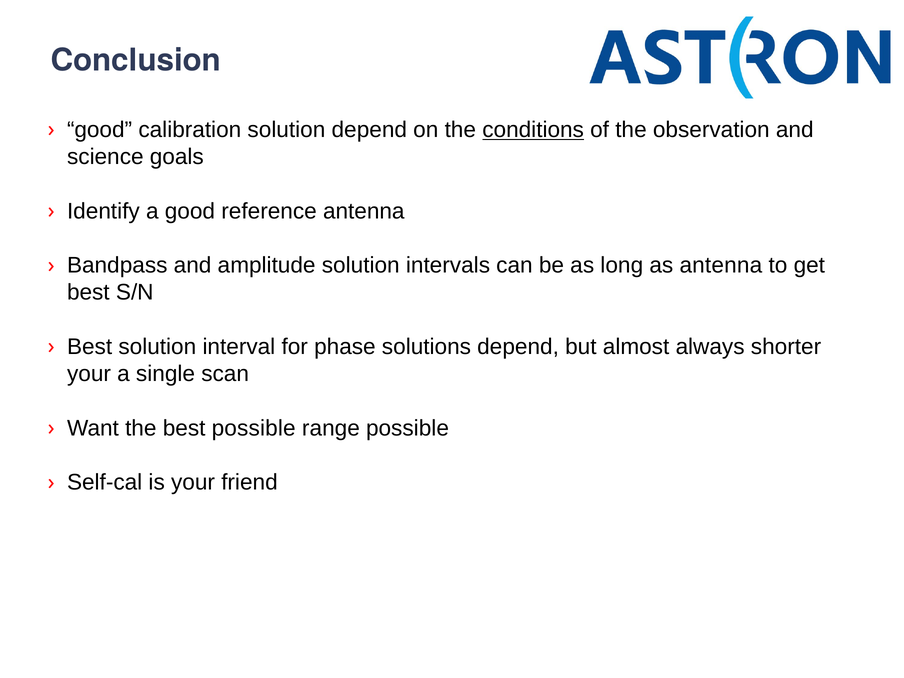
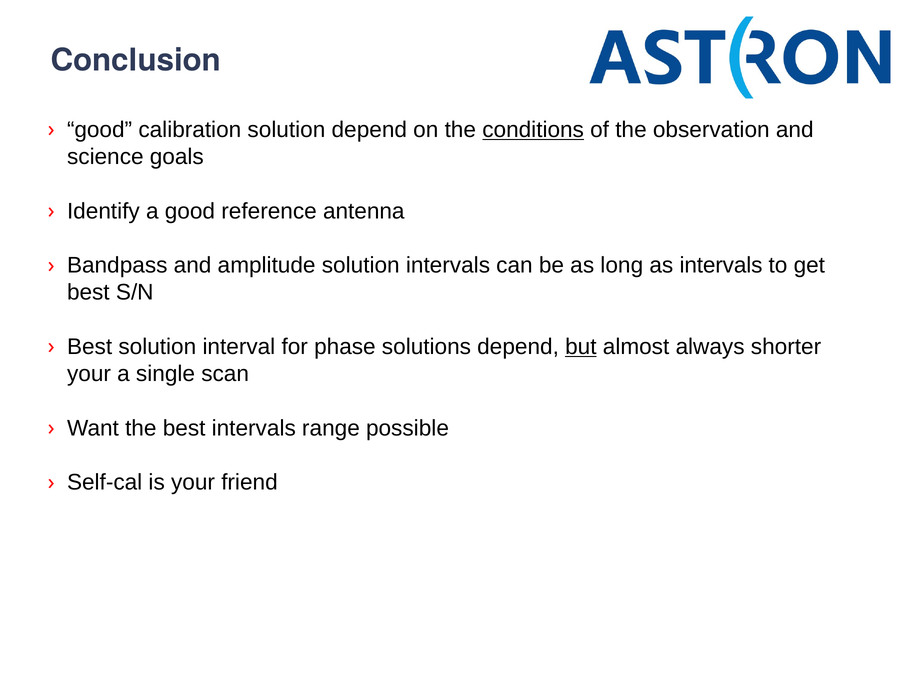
as antenna: antenna -> intervals
but underline: none -> present
best possible: possible -> intervals
